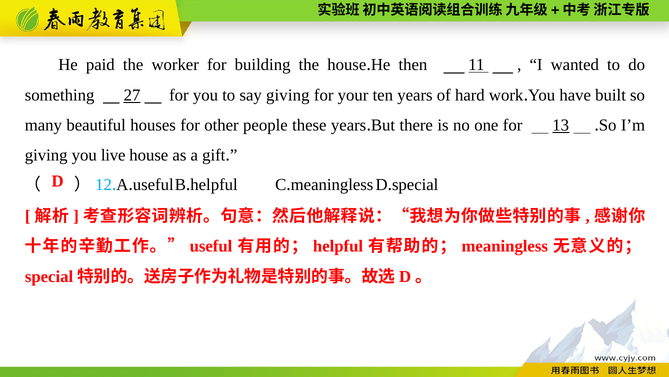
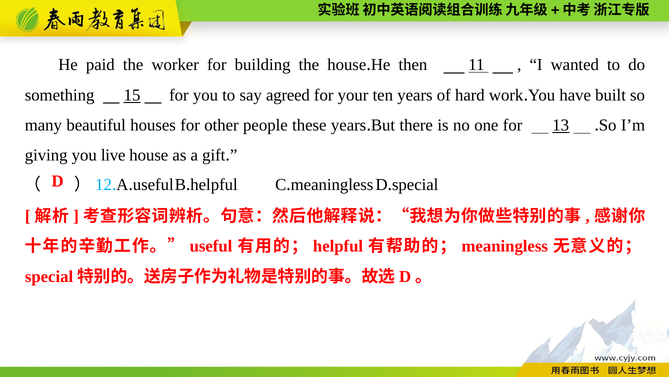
27: 27 -> 15
say giving: giving -> agreed
